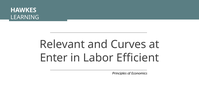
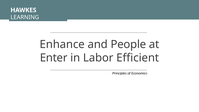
Relevant: Relevant -> Enhance
Curves: Curves -> People
